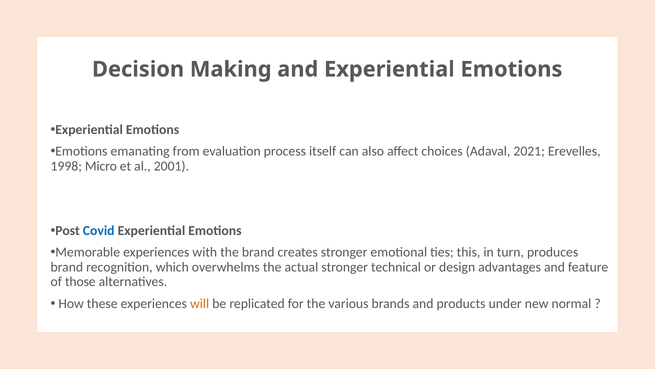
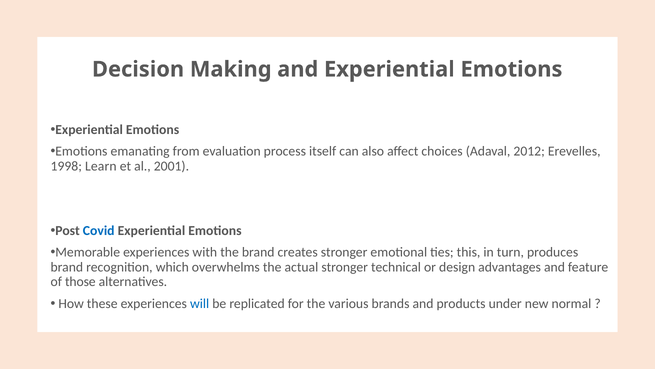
2021: 2021 -> 2012
Micro: Micro -> Learn
will colour: orange -> blue
